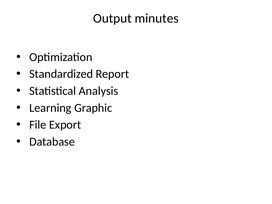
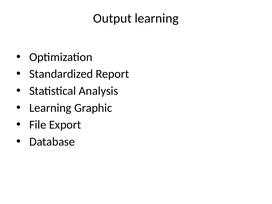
Output minutes: minutes -> learning
